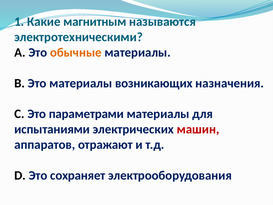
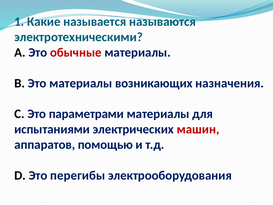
магнитным: магнитным -> называется
обычные colour: orange -> red
отражают: отражают -> помощью
сохраняет: сохраняет -> перегибы
